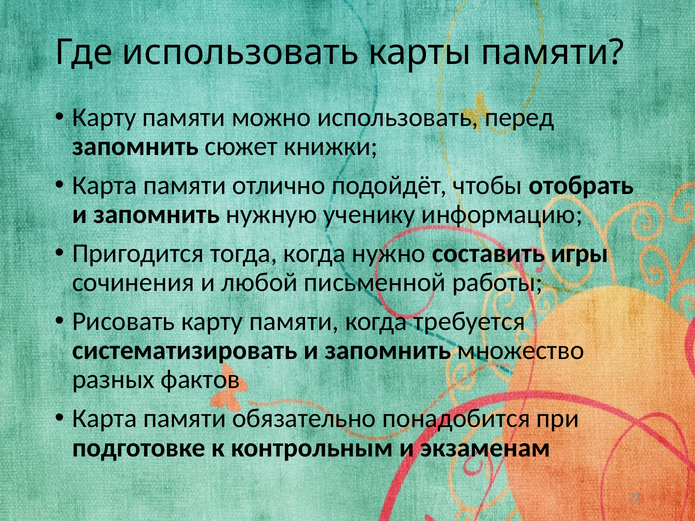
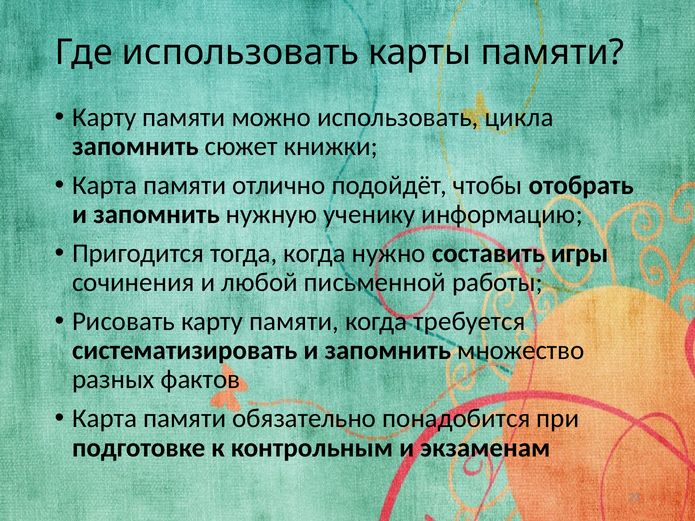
перед: перед -> цикла
